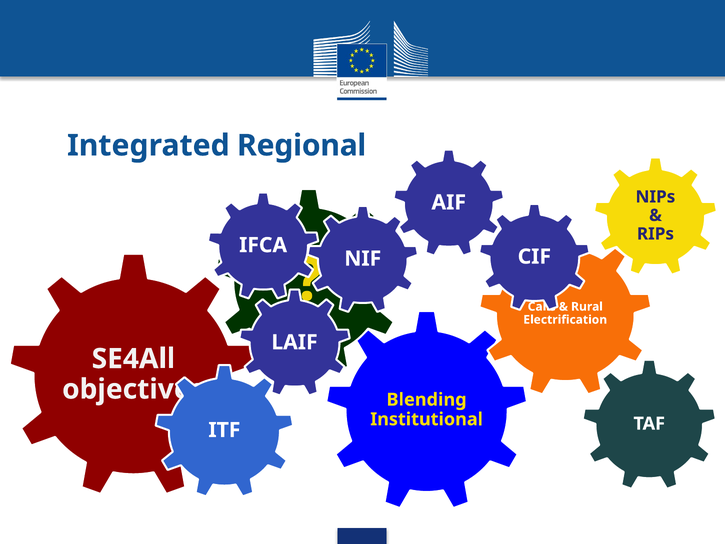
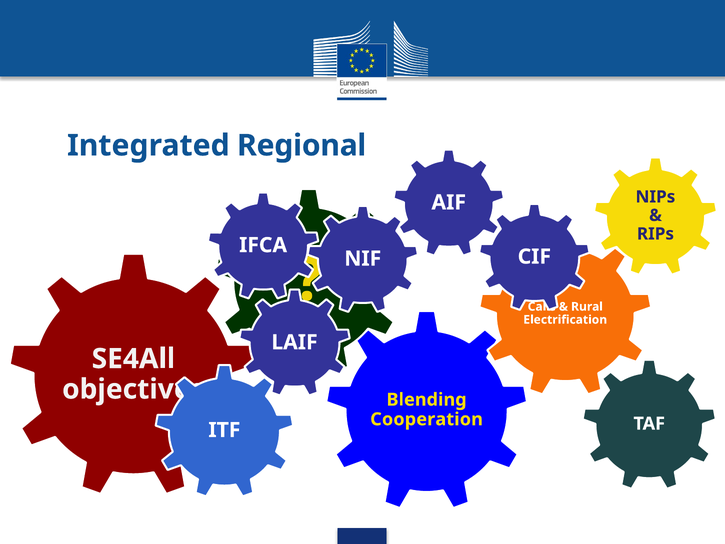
Institutional: Institutional -> Cooperation
